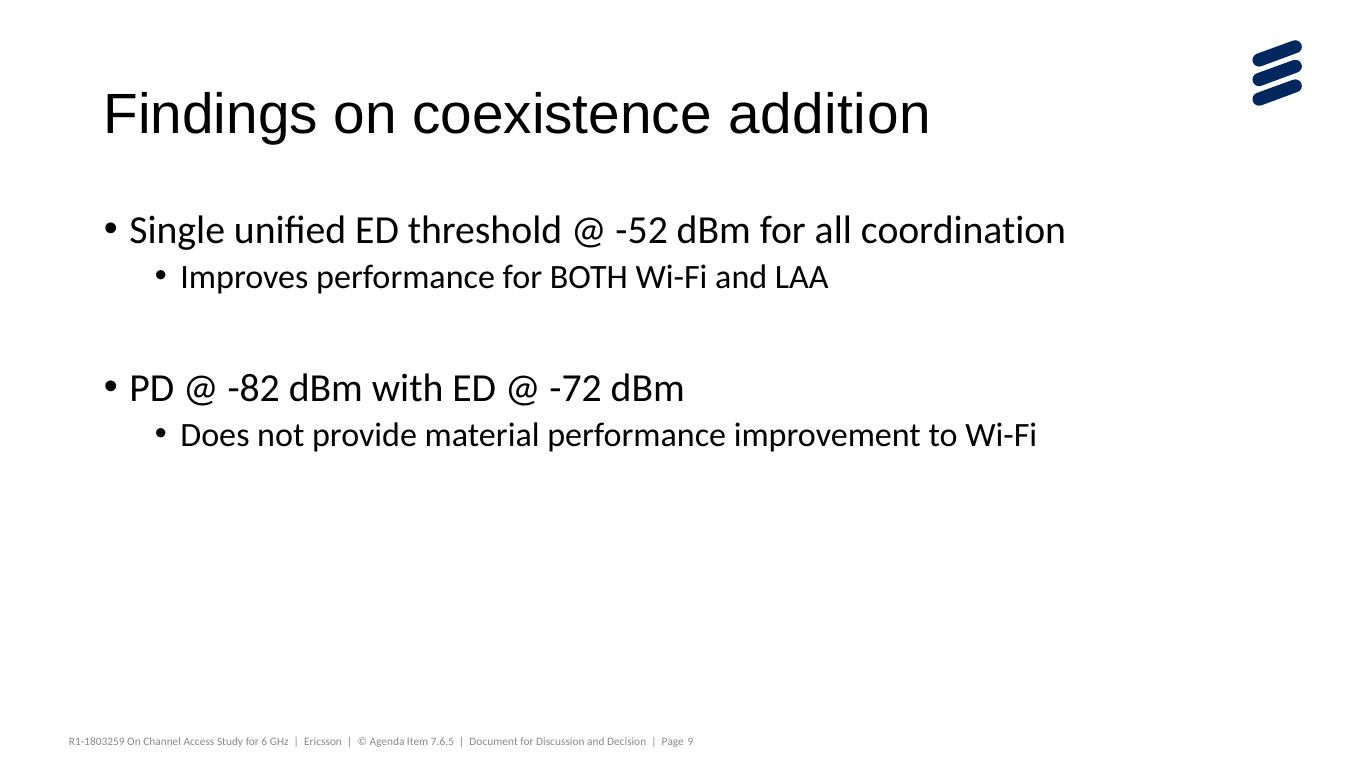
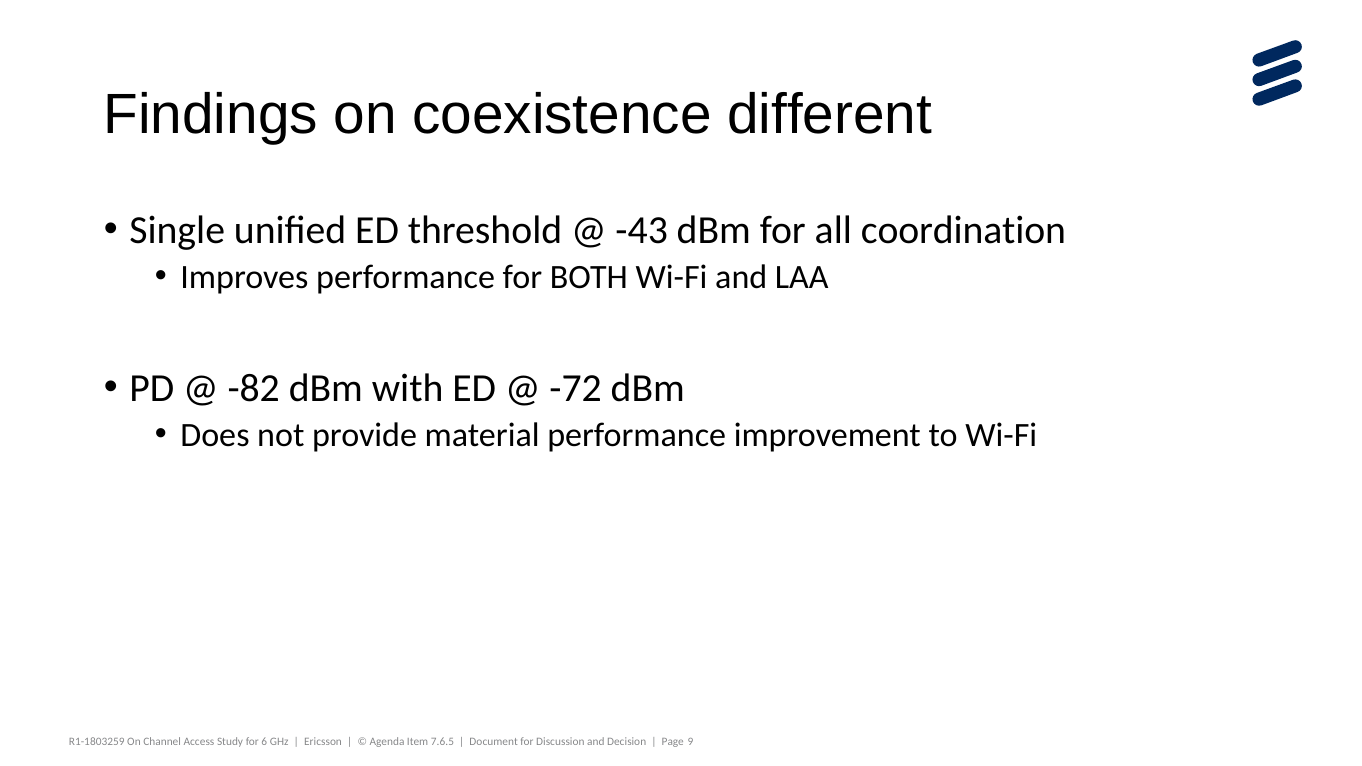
addition: addition -> different
-52: -52 -> -43
